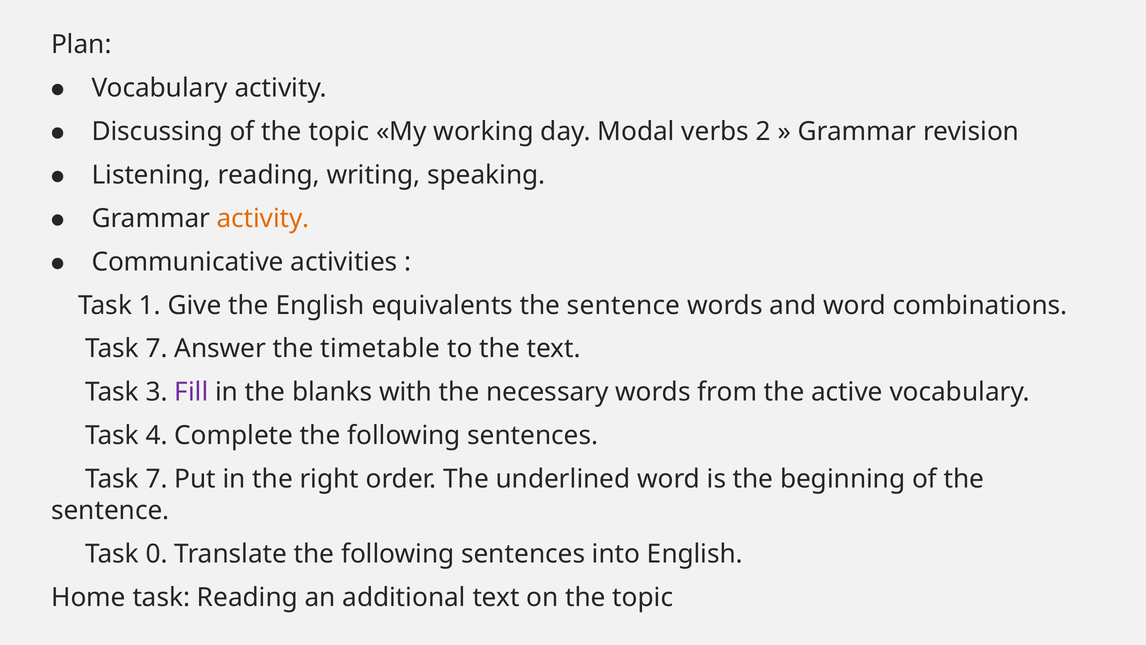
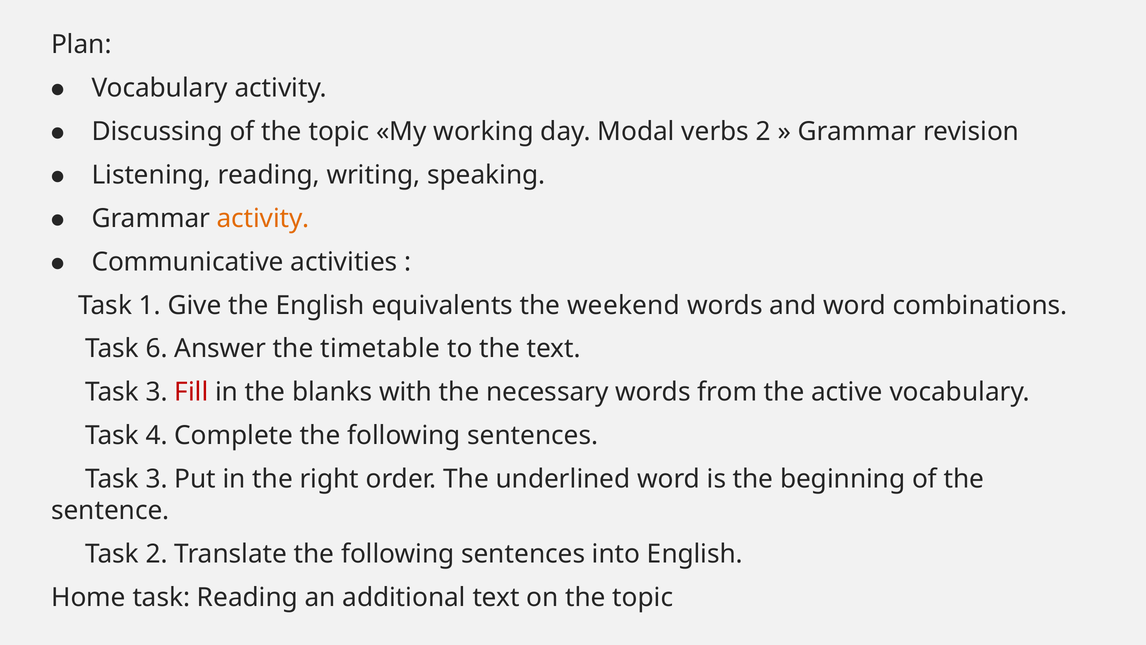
equivalents the sentence: sentence -> weekend
7 at (157, 349): 7 -> 6
Fill colour: purple -> red
7 at (157, 479): 7 -> 3
Task 0: 0 -> 2
